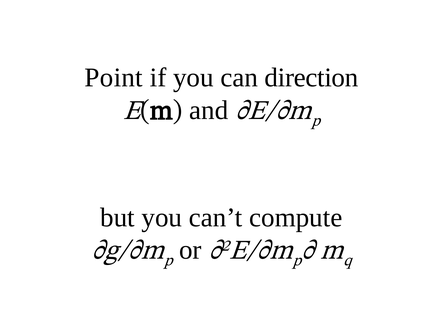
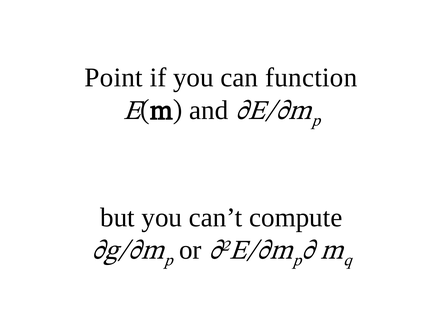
direction: direction -> function
